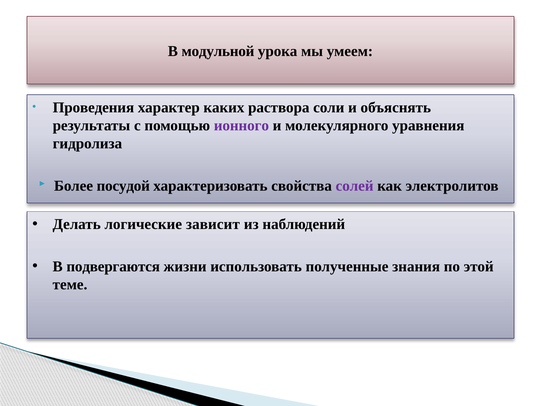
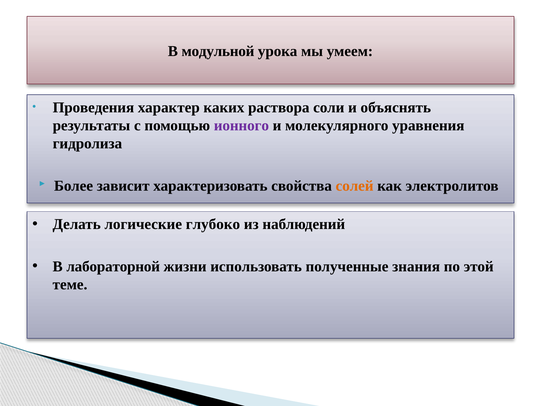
посудой: посудой -> зависит
солей colour: purple -> orange
зависит: зависит -> глубоко
подвергаются: подвергаются -> лабораторной
